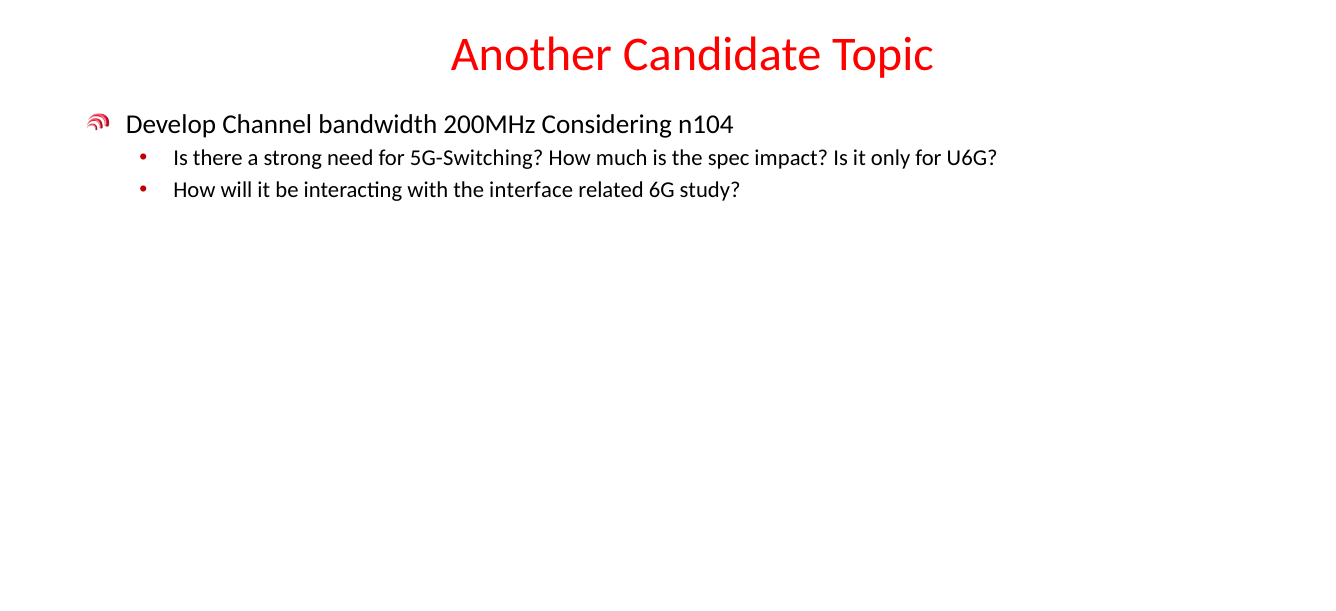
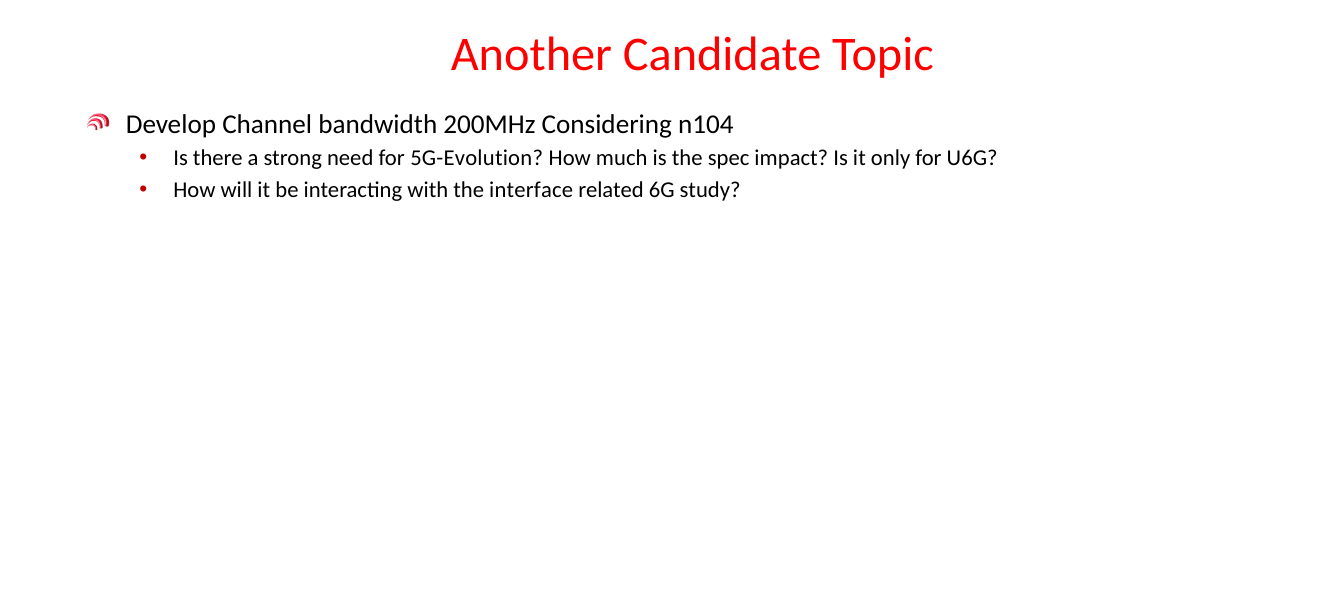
5G-Switching: 5G-Switching -> 5G-Evolution
